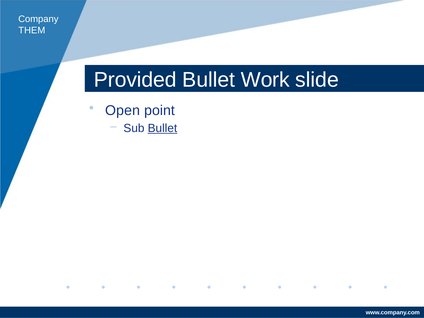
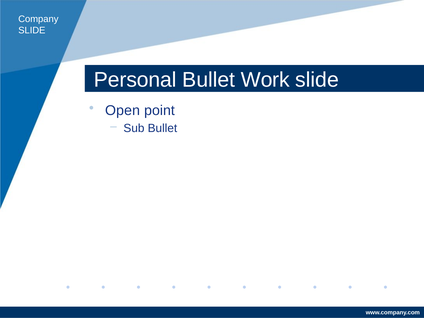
THEM at (32, 30): THEM -> SLIDE
Provided: Provided -> Personal
Bullet at (162, 128) underline: present -> none
